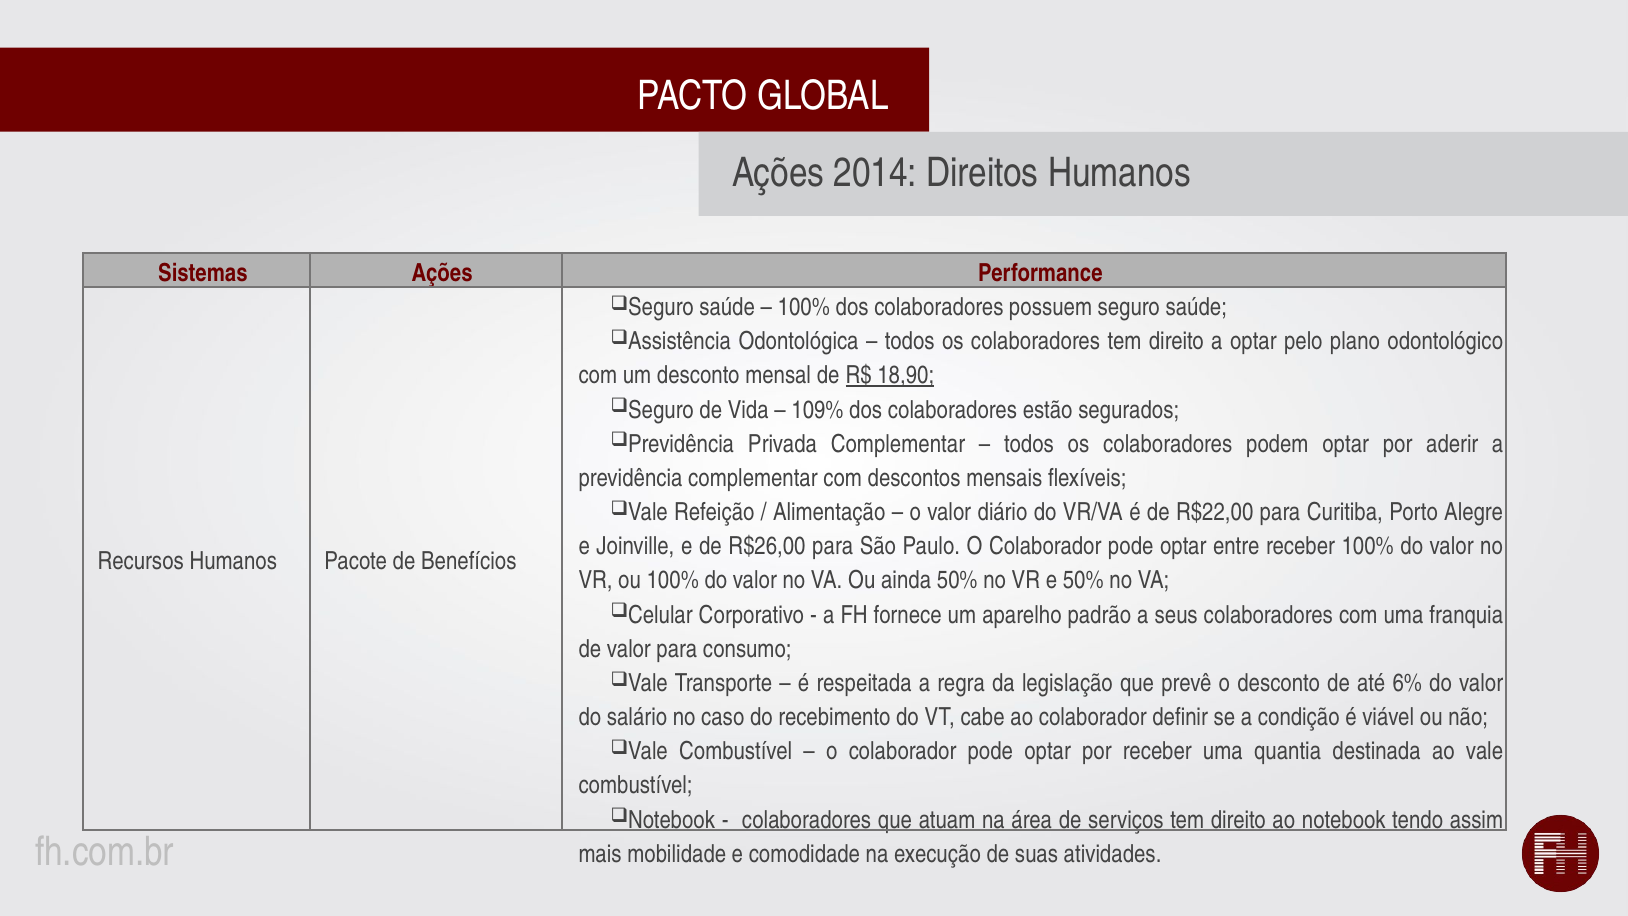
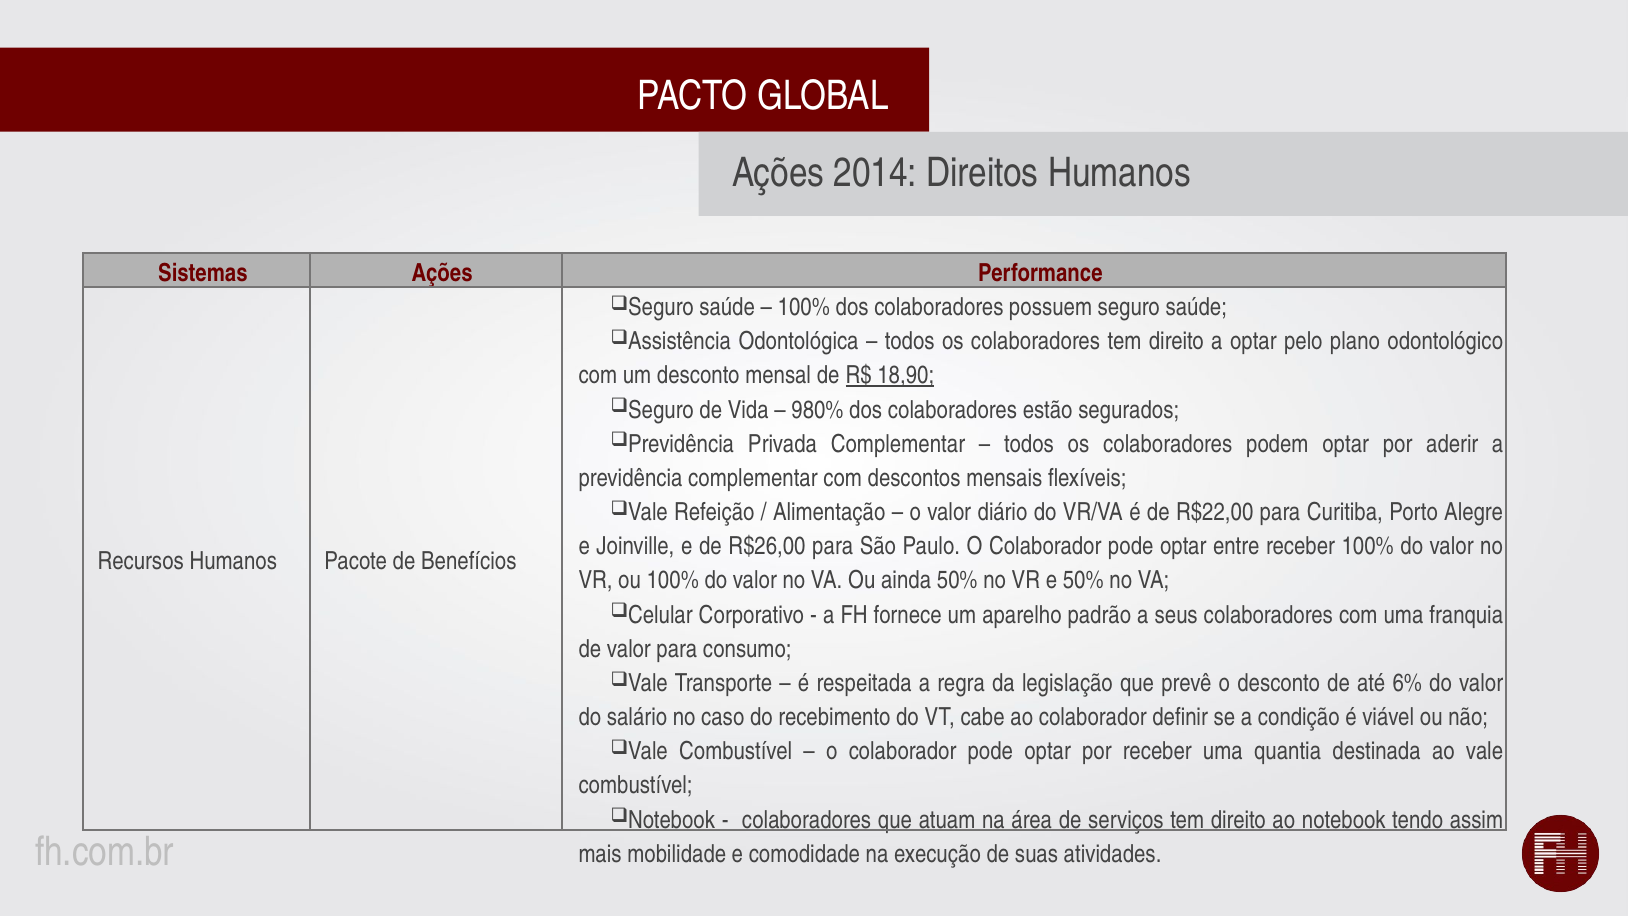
109%: 109% -> 980%
